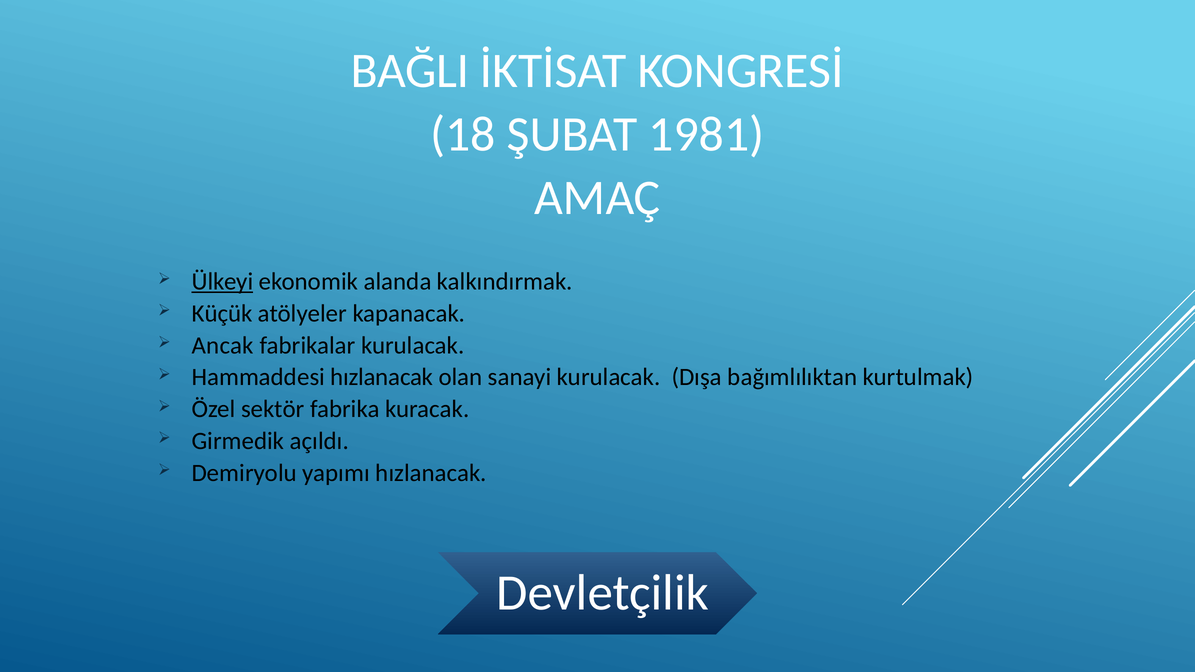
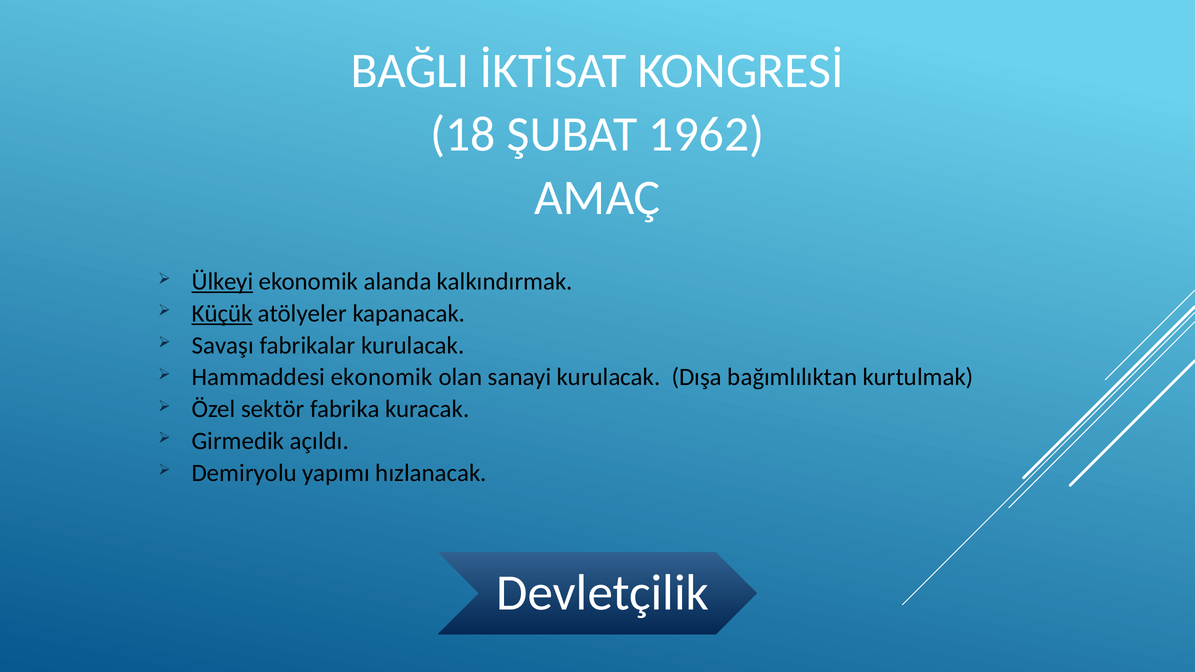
1981: 1981 -> 1962
Küçük underline: none -> present
Ancak: Ancak -> Savaşı
Hammaddesi hızlanacak: hızlanacak -> ekonomik
